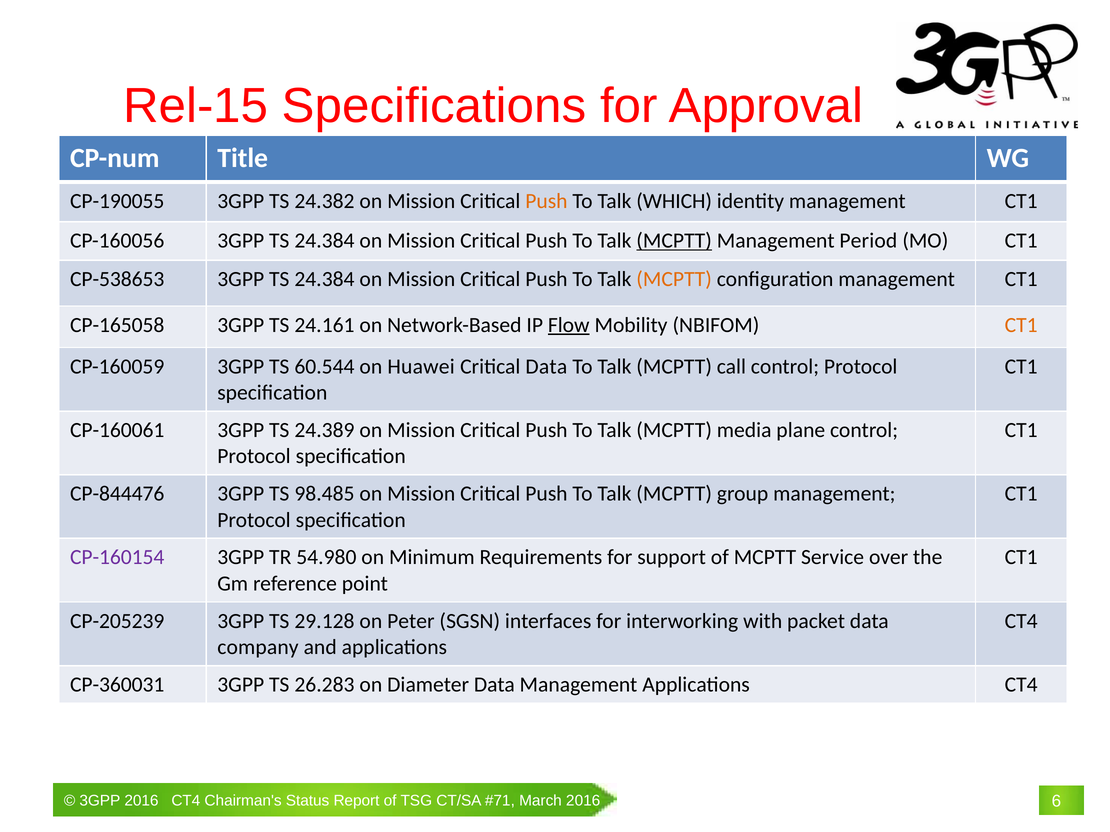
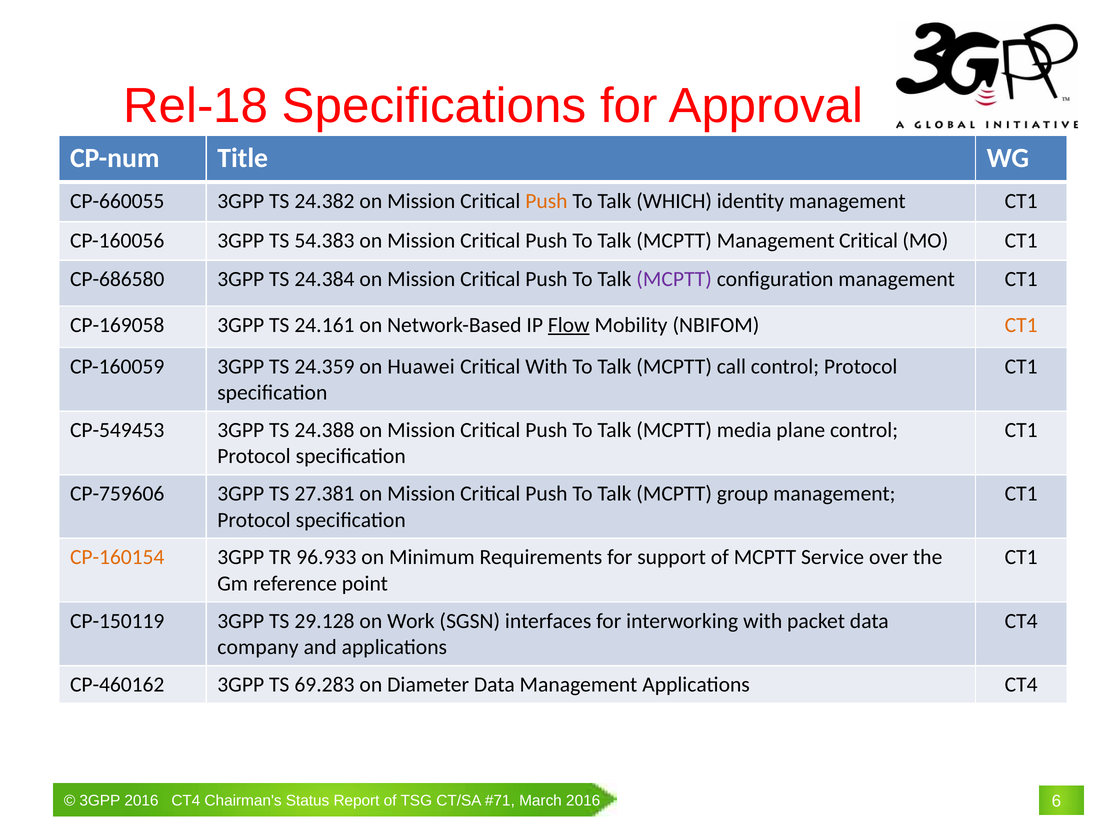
Rel-15: Rel-15 -> Rel-18
CP-190055: CP-190055 -> CP-660055
CP-160056 3GPP TS 24.384: 24.384 -> 54.383
MCPTT at (674, 241) underline: present -> none
Management Period: Period -> Critical
CP-538653: CP-538653 -> CP-686580
MCPTT at (674, 279) colour: orange -> purple
CP-165058: CP-165058 -> CP-169058
60.544: 60.544 -> 24.359
Critical Data: Data -> With
CP-160061: CP-160061 -> CP-549453
24.389: 24.389 -> 24.388
CP-844476: CP-844476 -> CP-759606
98.485: 98.485 -> 27.381
CP-160154 colour: purple -> orange
54.980: 54.980 -> 96.933
CP-205239: CP-205239 -> CP-150119
Peter: Peter -> Work
CP-360031: CP-360031 -> CP-460162
26.283: 26.283 -> 69.283
